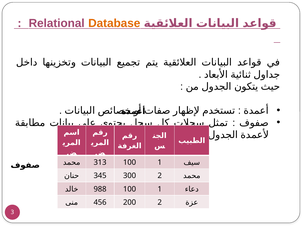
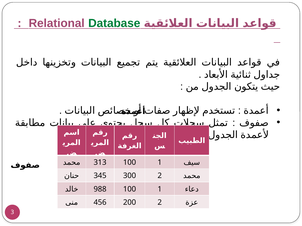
Database colour: orange -> green
